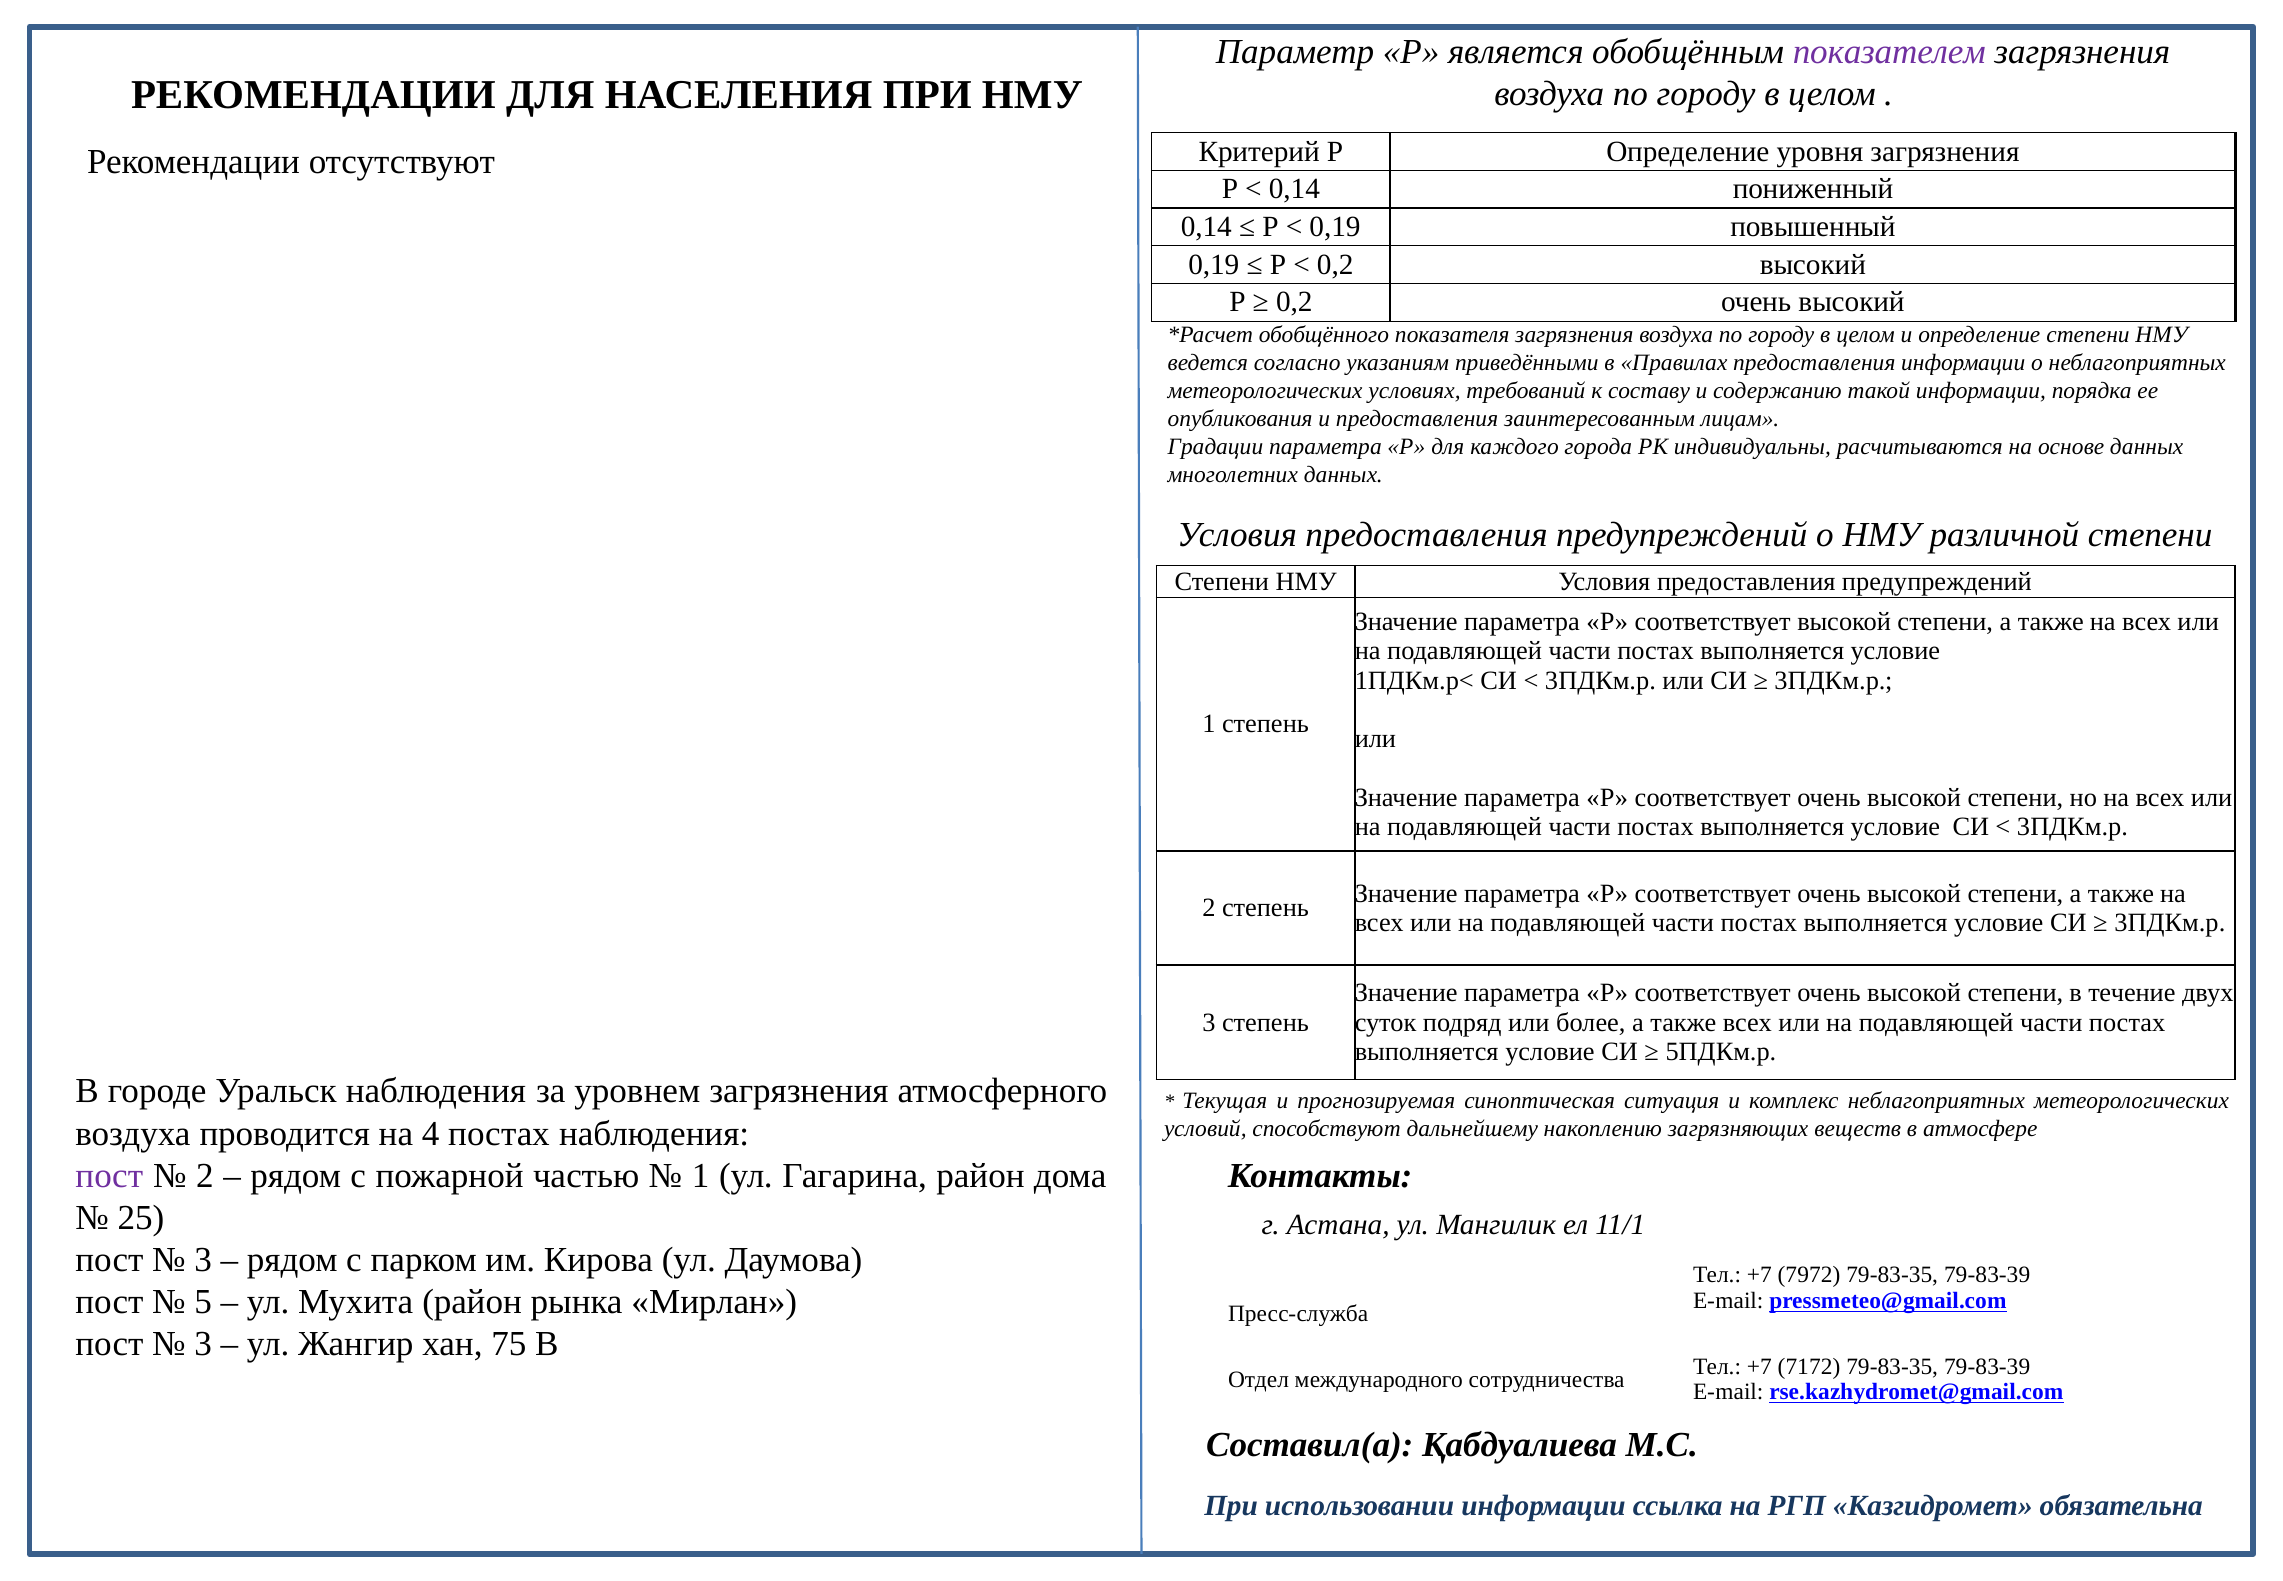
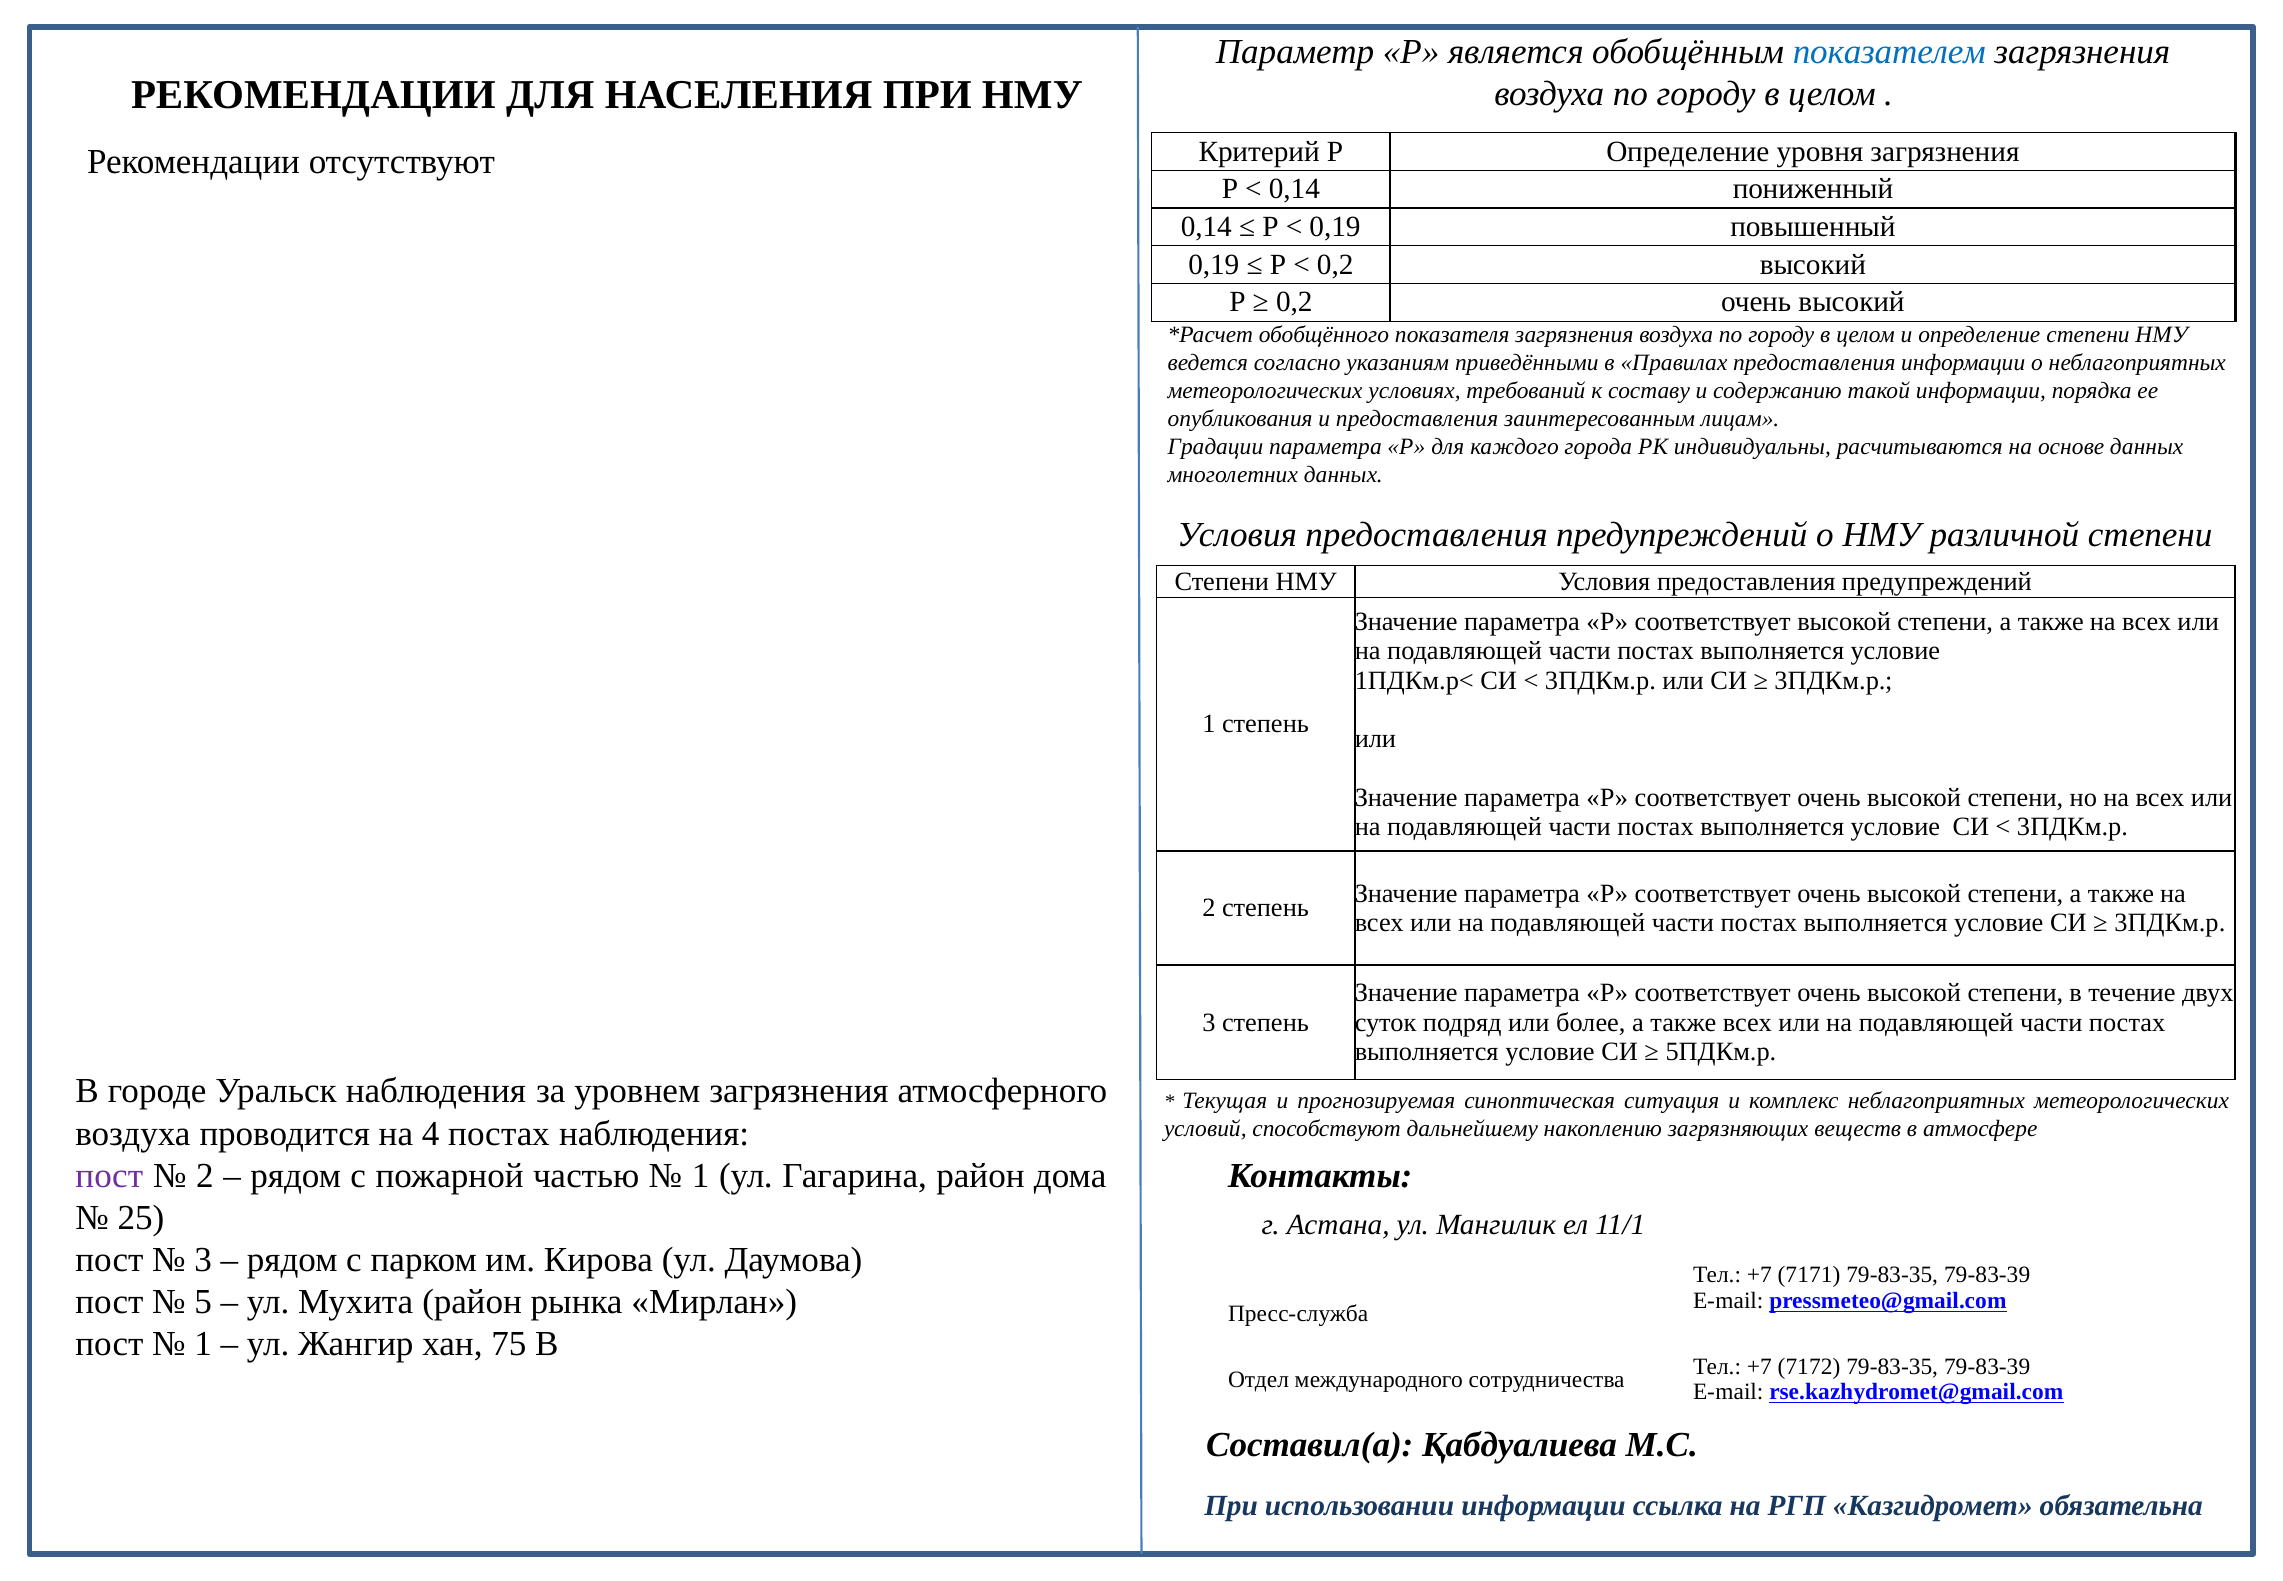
показателем colour: purple -> blue
7972: 7972 -> 7171
3 at (203, 1344): 3 -> 1
